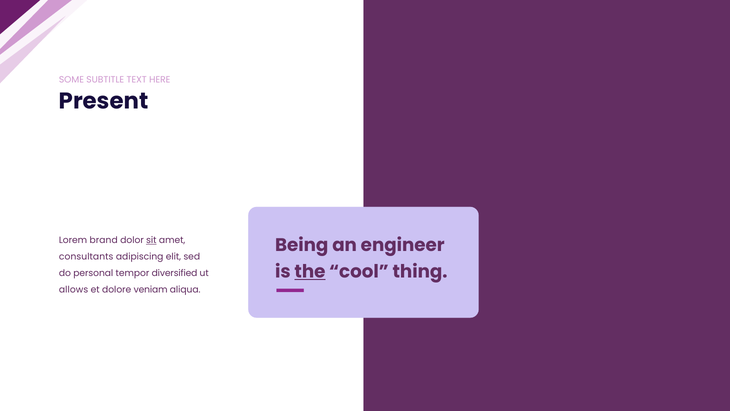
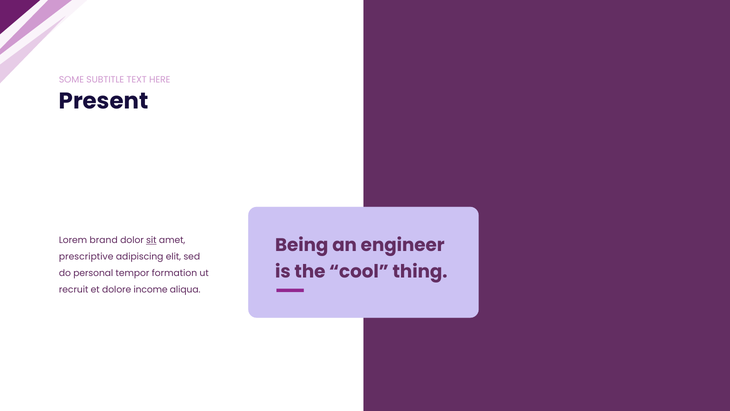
consultants: consultants -> prescriptive
the underline: present -> none
diversified: diversified -> formation
allows: allows -> recruit
veniam: veniam -> income
